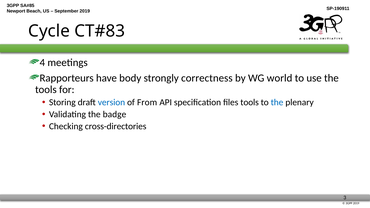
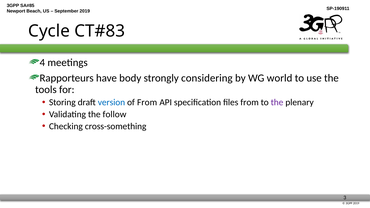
correctness: correctness -> considering
files tools: tools -> from
the at (277, 102) colour: blue -> purple
badge: badge -> follow
cross-directories: cross-directories -> cross-something
